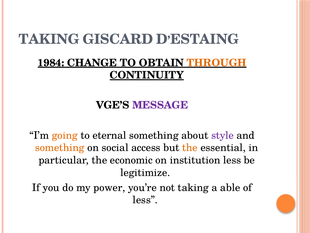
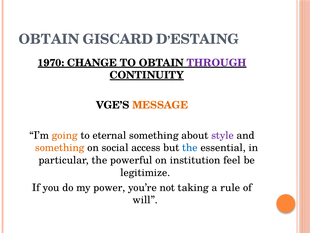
TAKING at (49, 39): TAKING -> OBTAIN
1984: 1984 -> 1970
THROUGH colour: orange -> purple
MESSAGE colour: purple -> orange
the at (190, 147) colour: orange -> blue
economic: economic -> powerful
institution less: less -> feel
able: able -> rule
less at (145, 200): less -> will
